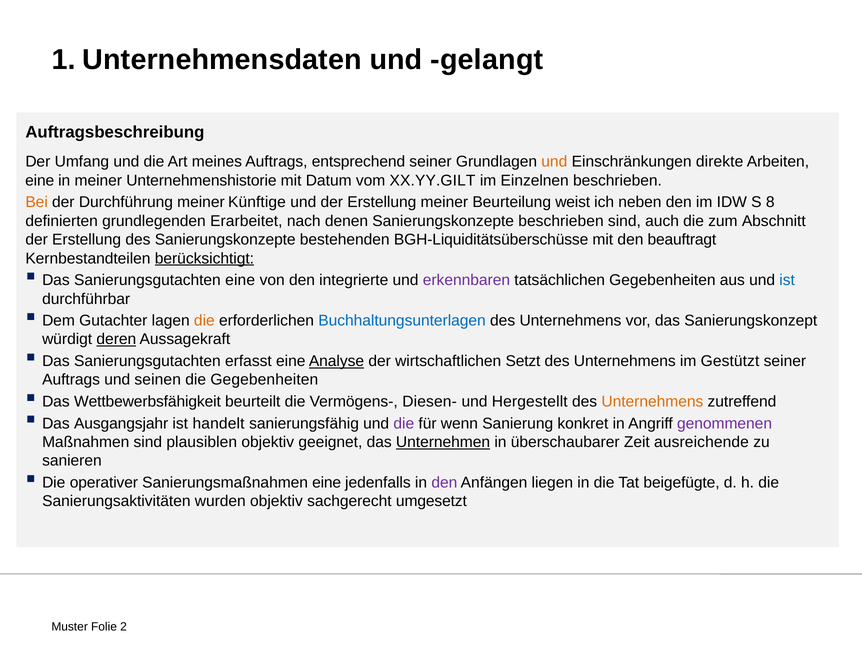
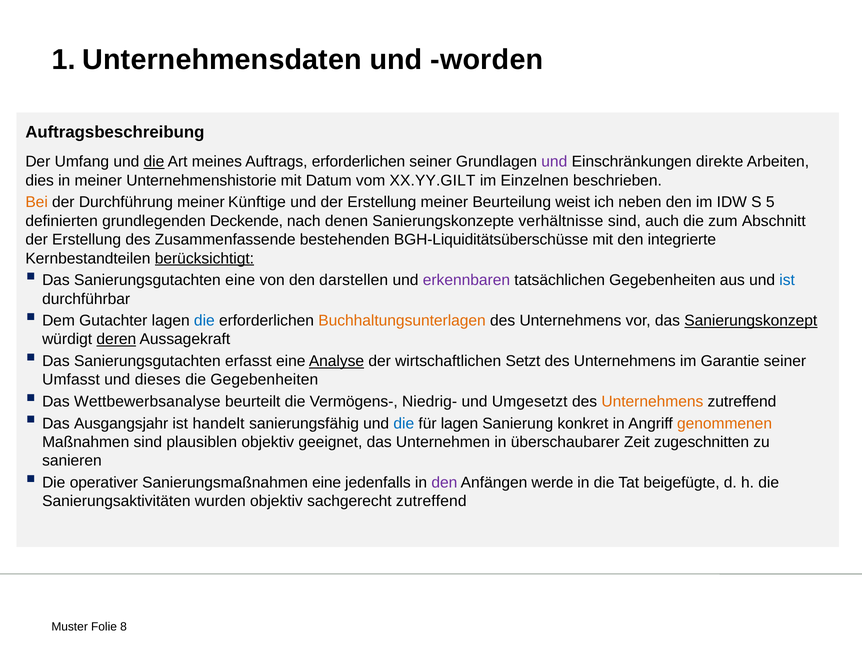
gelangt: gelangt -> worden
die at (154, 162) underline: none -> present
Auftrags entsprechend: entsprechend -> erforderlichen
und at (554, 162) colour: orange -> purple
eine at (40, 181): eine -> dies
8: 8 -> 5
Erarbeitet: Erarbeitet -> Deckende
Sanierungskonzepte beschrieben: beschrieben -> verhältnisse
des Sanierungskonzepte: Sanierungskonzepte -> Zusammenfassende
beauftragt: beauftragt -> integrierte
integrierte: integrierte -> darstellen
die at (204, 321) colour: orange -> blue
Buchhaltungsunterlagen colour: blue -> orange
Sanierungskonzept underline: none -> present
Gestützt: Gestützt -> Garantie
Auftrags at (71, 380): Auftrags -> Umfasst
seinen: seinen -> dieses
Wettbewerbsfähigkeit: Wettbewerbsfähigkeit -> Wettbewerbsanalyse
Diesen-: Diesen- -> Niedrig-
Hergestellt: Hergestellt -> Umgesetzt
die at (404, 424) colour: purple -> blue
für wenn: wenn -> lagen
genommenen colour: purple -> orange
Unternehmen underline: present -> none
ausreichende: ausreichende -> zugeschnitten
liegen: liegen -> werde
sachgerecht umgesetzt: umgesetzt -> zutreffend
2: 2 -> 8
